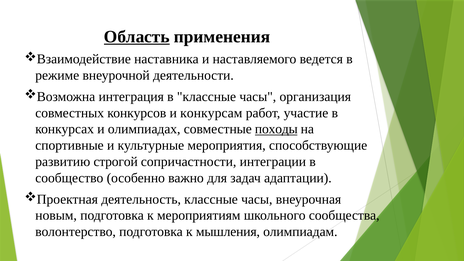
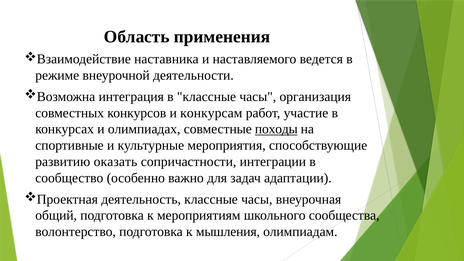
Область underline: present -> none
строгой: строгой -> оказать
новым: новым -> общий
